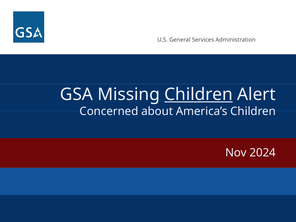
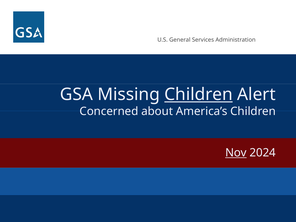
Nov underline: none -> present
